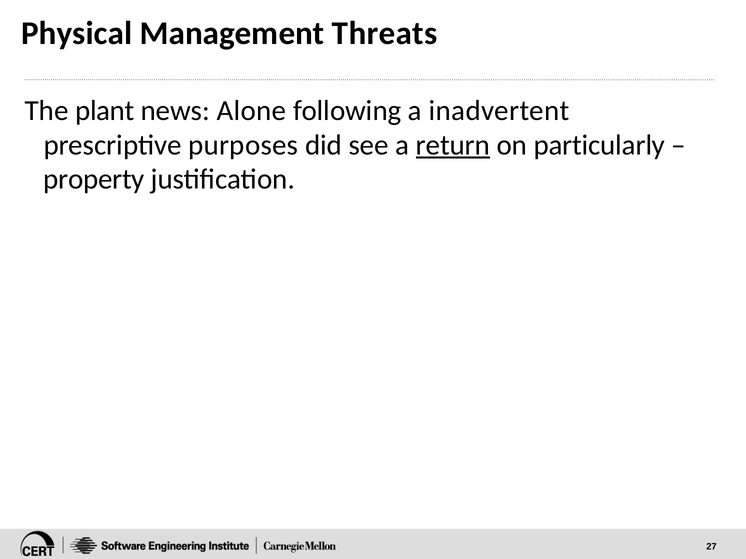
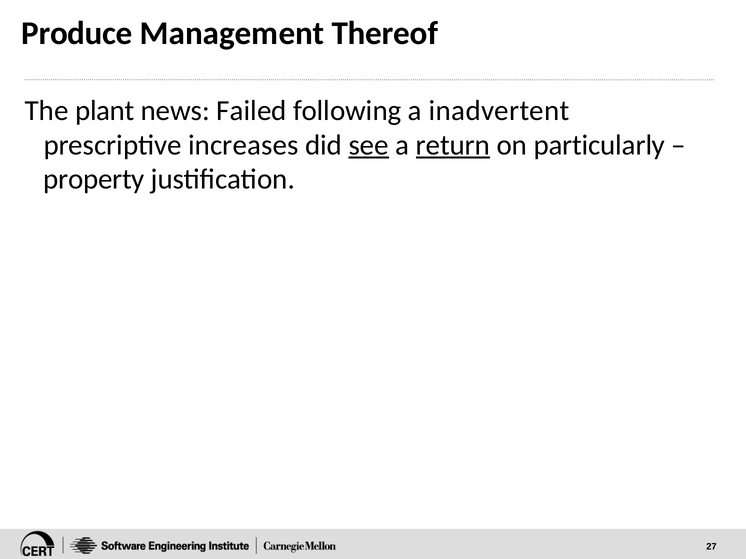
Physical: Physical -> Produce
Threats: Threats -> Thereof
Alone: Alone -> Failed
purposes: purposes -> increases
see underline: none -> present
